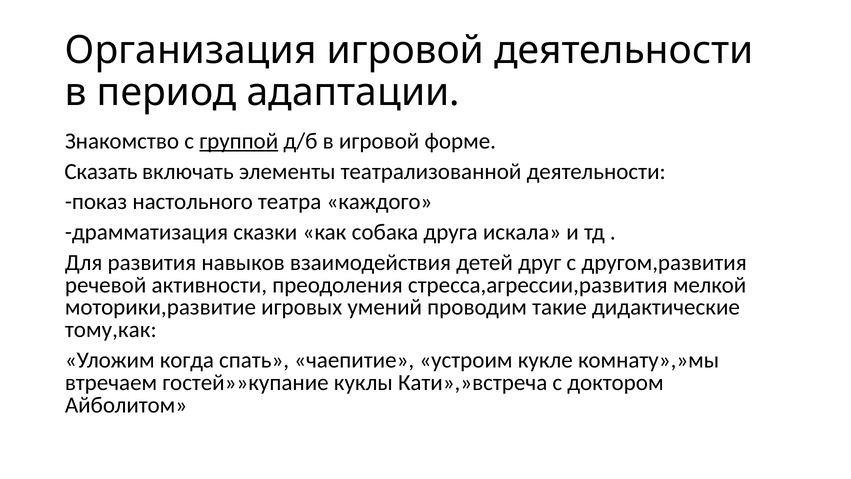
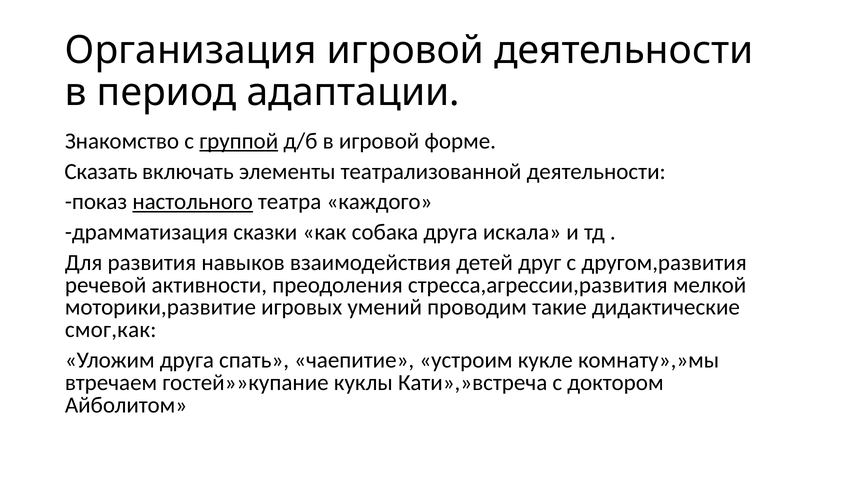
настольного underline: none -> present
тому,как: тому,как -> смог,как
Уложим когда: когда -> друга
